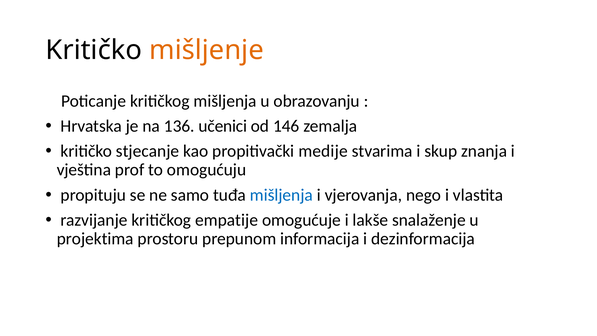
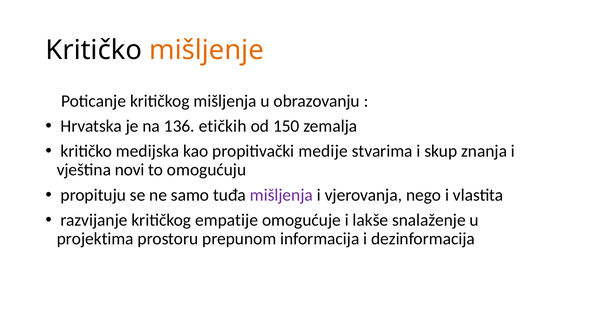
učenici: učenici -> etičkih
146: 146 -> 150
stjecanje: stjecanje -> medijska
prof: prof -> novi
mišljenja at (281, 195) colour: blue -> purple
